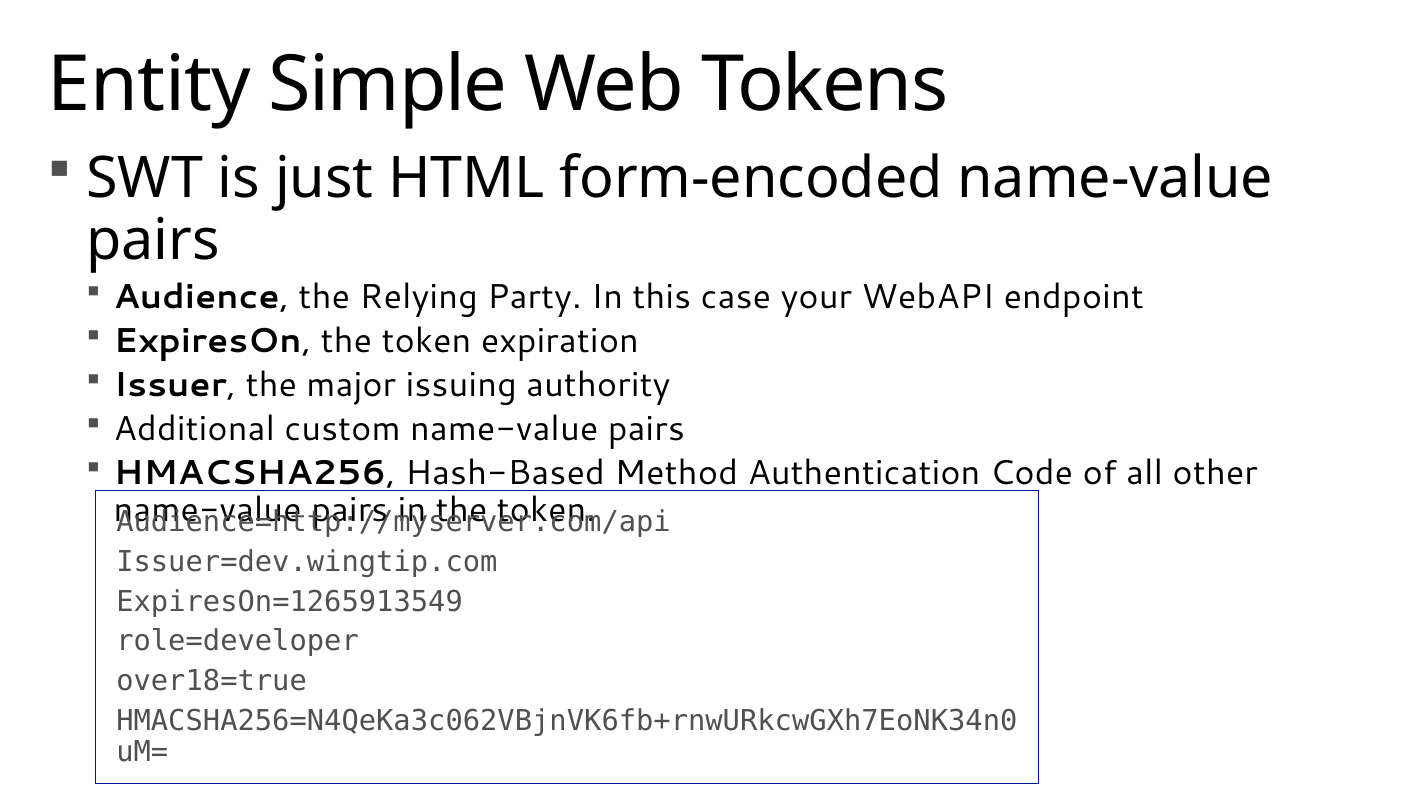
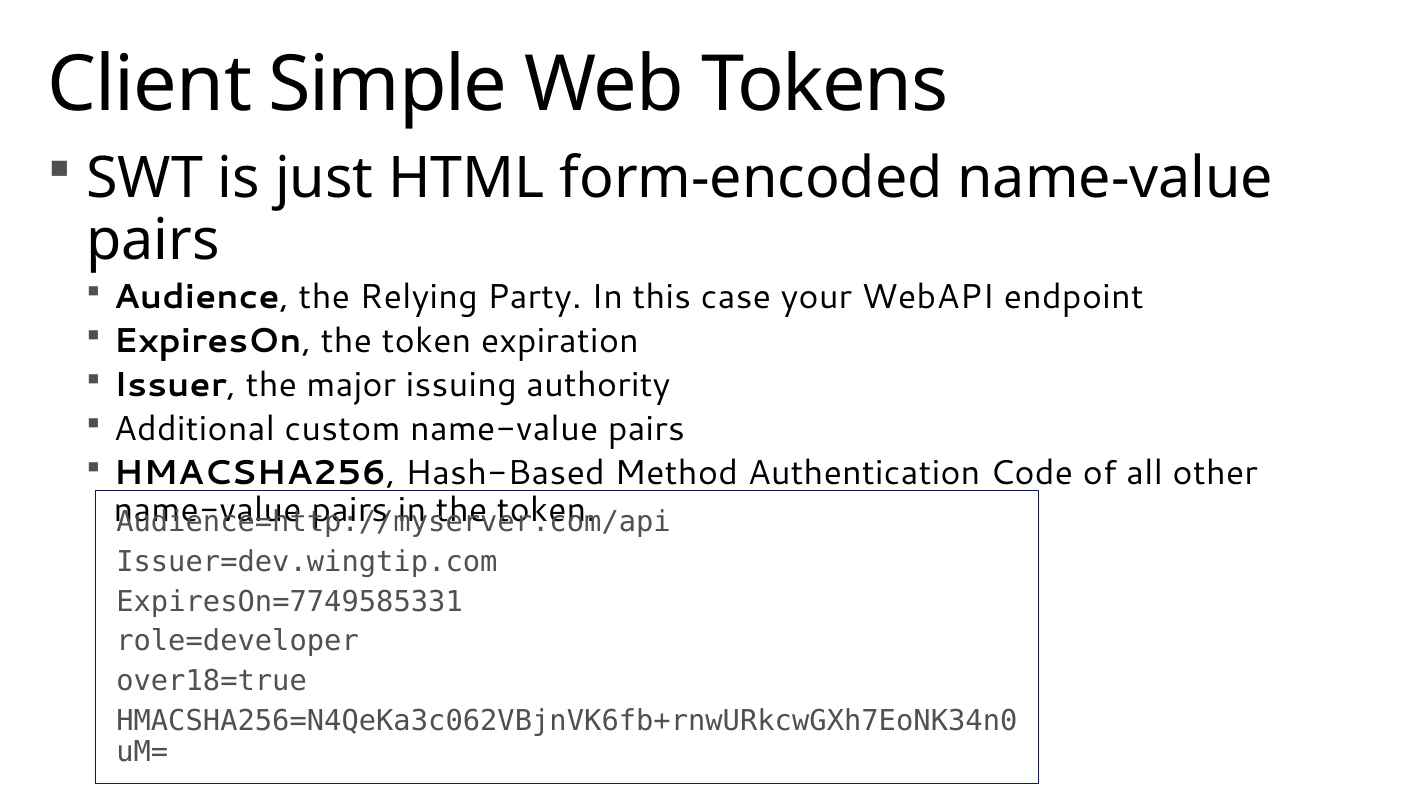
Entity: Entity -> Client
ExpiresOn=1265913549: ExpiresOn=1265913549 -> ExpiresOn=7749585331
